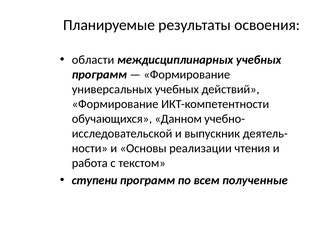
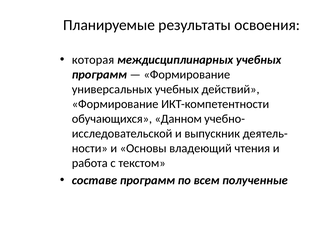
области: области -> которая
реализации: реализации -> владеющий
ступени: ступени -> составе
